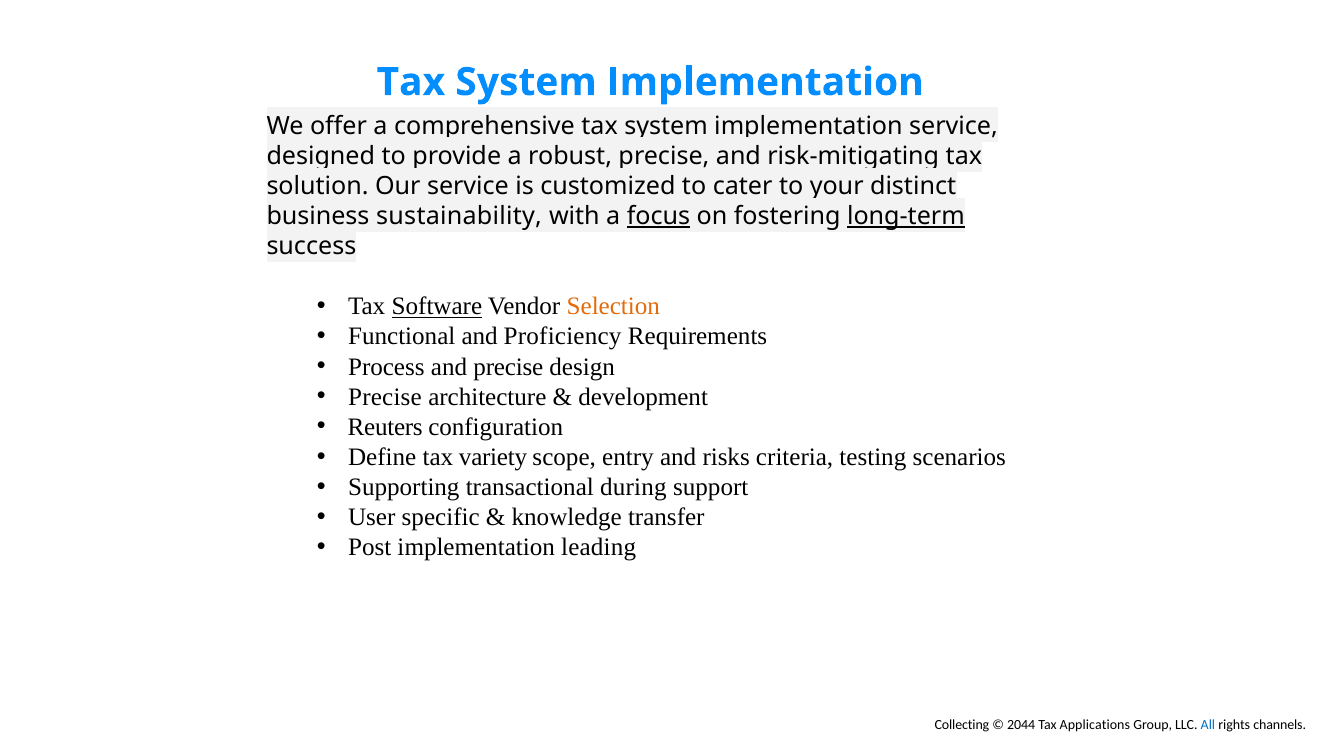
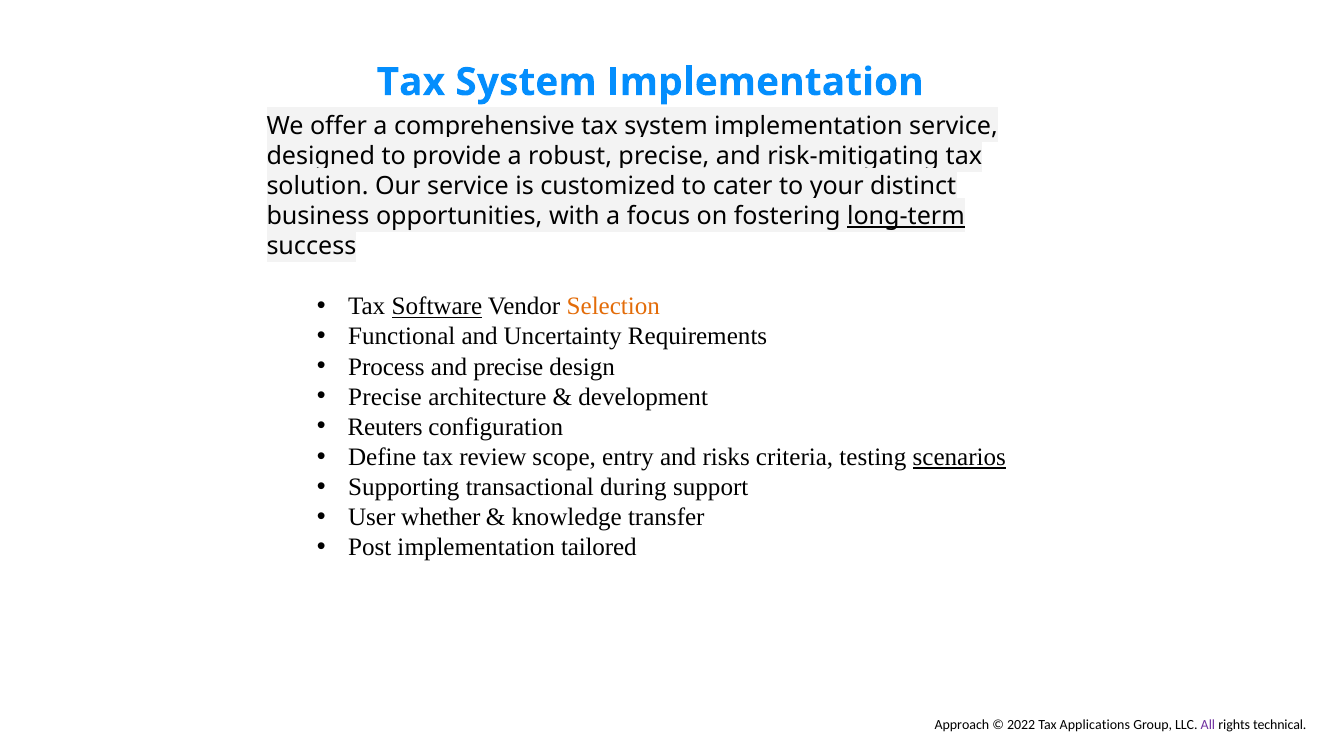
sustainability: sustainability -> opportunities
focus underline: present -> none
Proficiency: Proficiency -> Uncertainty
variety: variety -> review
scenarios underline: none -> present
specific: specific -> whether
leading: leading -> tailored
Collecting: Collecting -> Approach
2044: 2044 -> 2022
All colour: blue -> purple
channels: channels -> technical
